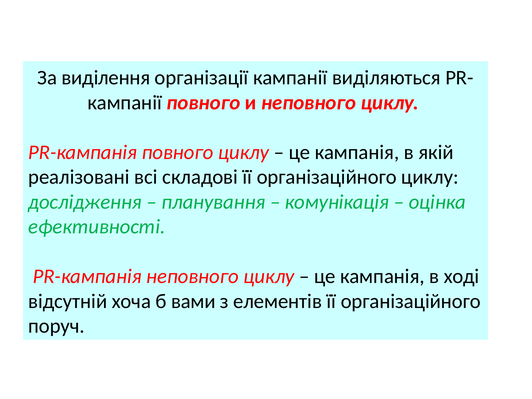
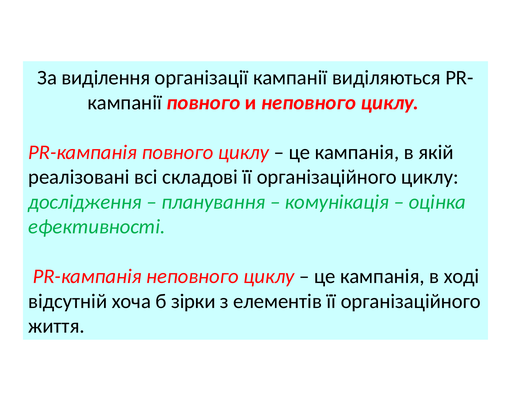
вами: вами -> зірки
поруч: поруч -> життя
